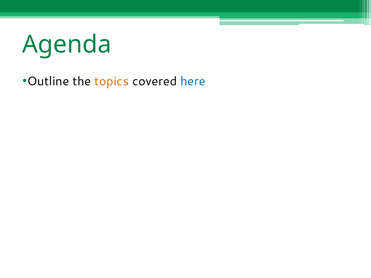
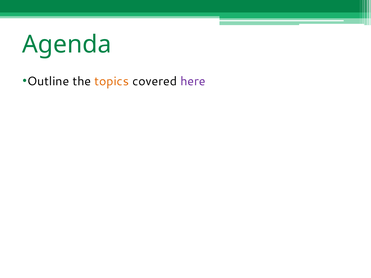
here colour: blue -> purple
